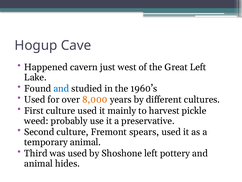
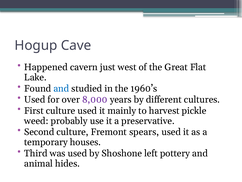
Great Left: Left -> Flat
8,000 colour: orange -> purple
temporary animal: animal -> houses
